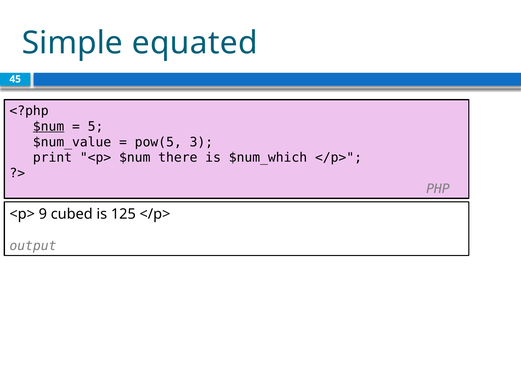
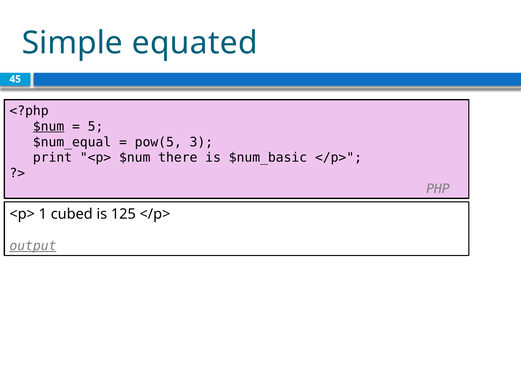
$num_value: $num_value -> $num_equal
$num_which: $num_which -> $num_basic
9: 9 -> 1
output underline: none -> present
